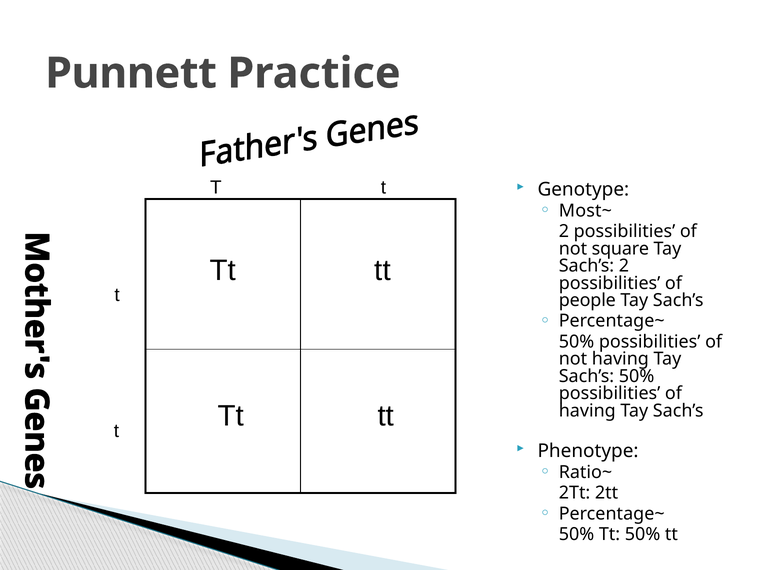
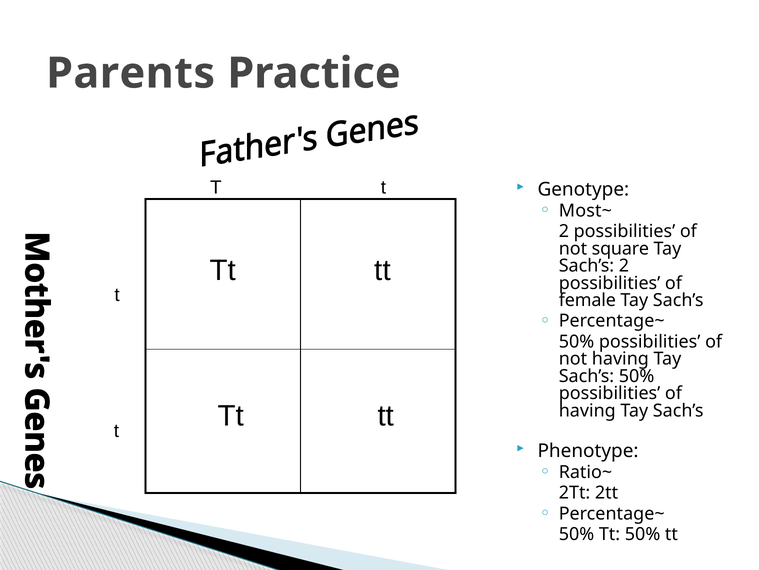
Punnett: Punnett -> Parents
people: people -> female
